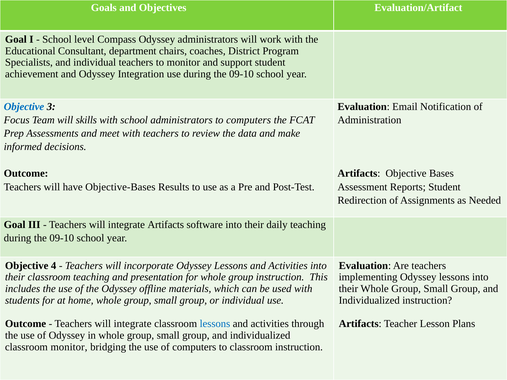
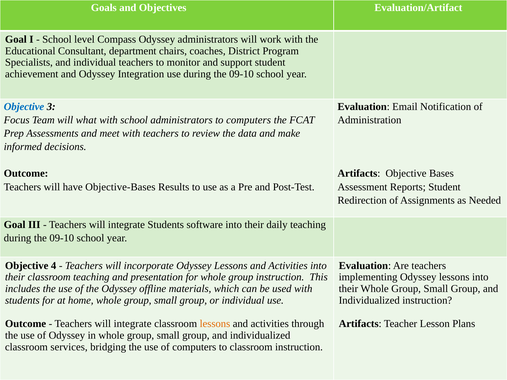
skills: skills -> what
integrate Artifacts: Artifacts -> Students
lessons at (215, 324) colour: blue -> orange
classroom monitor: monitor -> services
